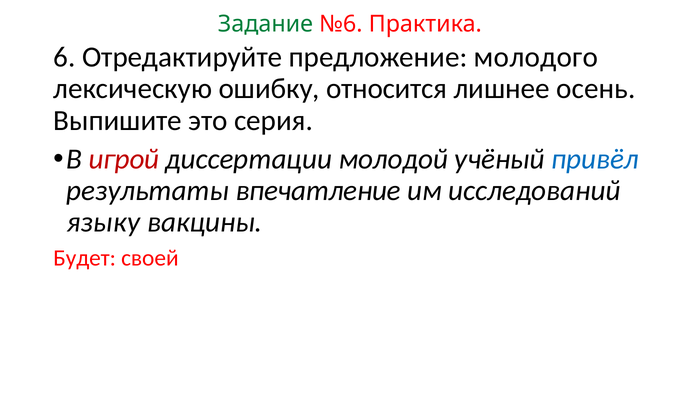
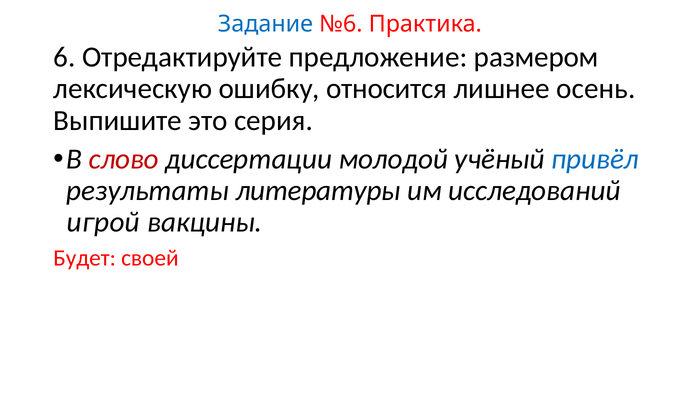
Задание colour: green -> blue
молодого: молодого -> размером
игрой: игрой -> слово
впечатление: впечатление -> литературы
языку: языку -> игрой
